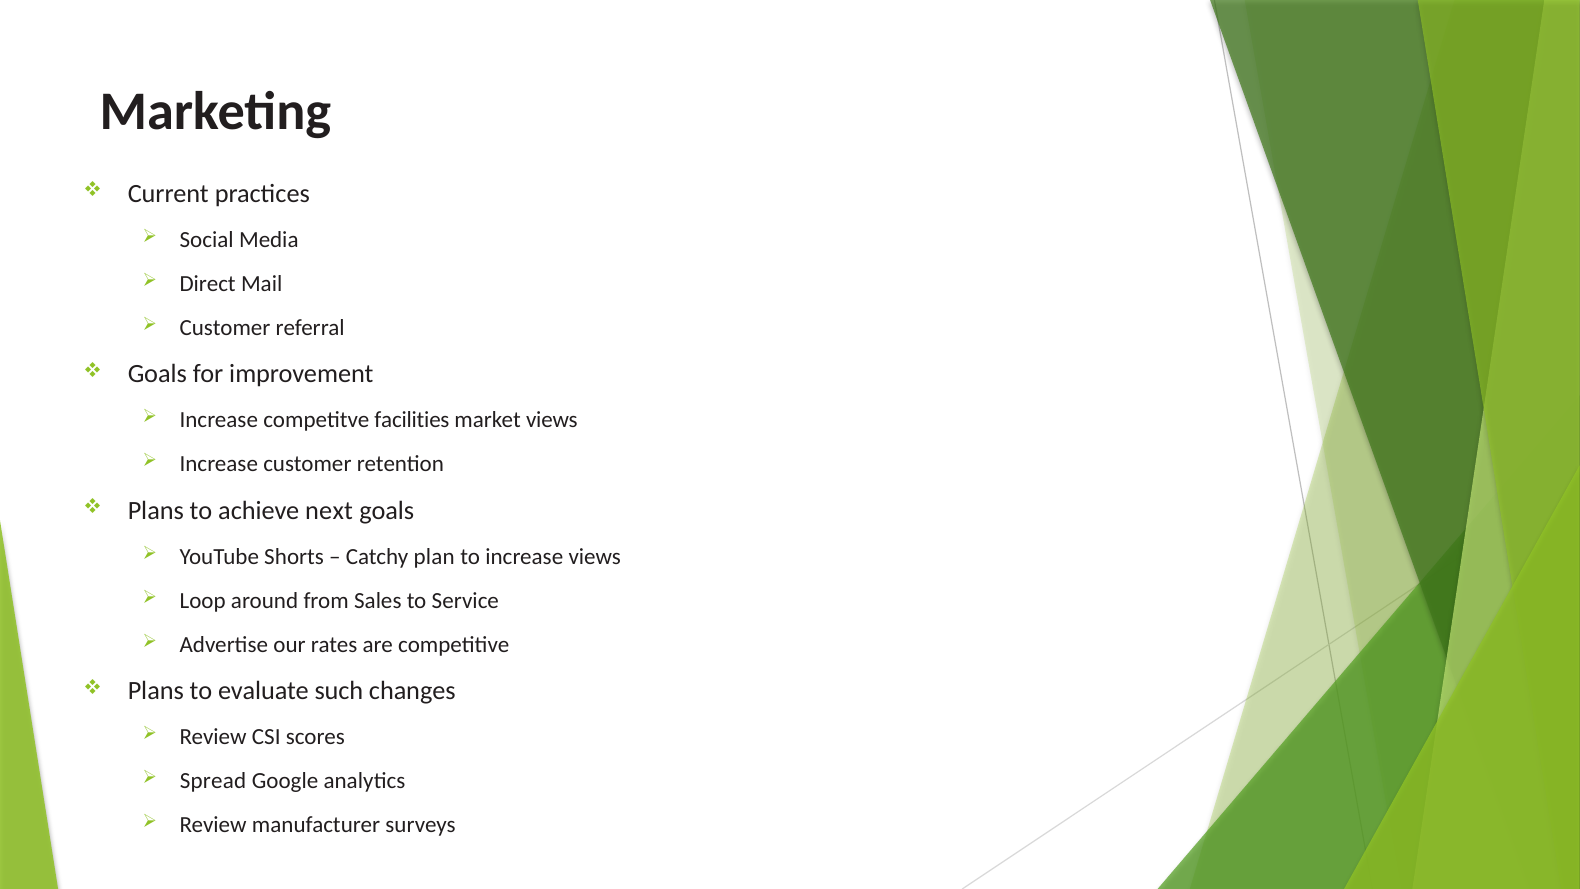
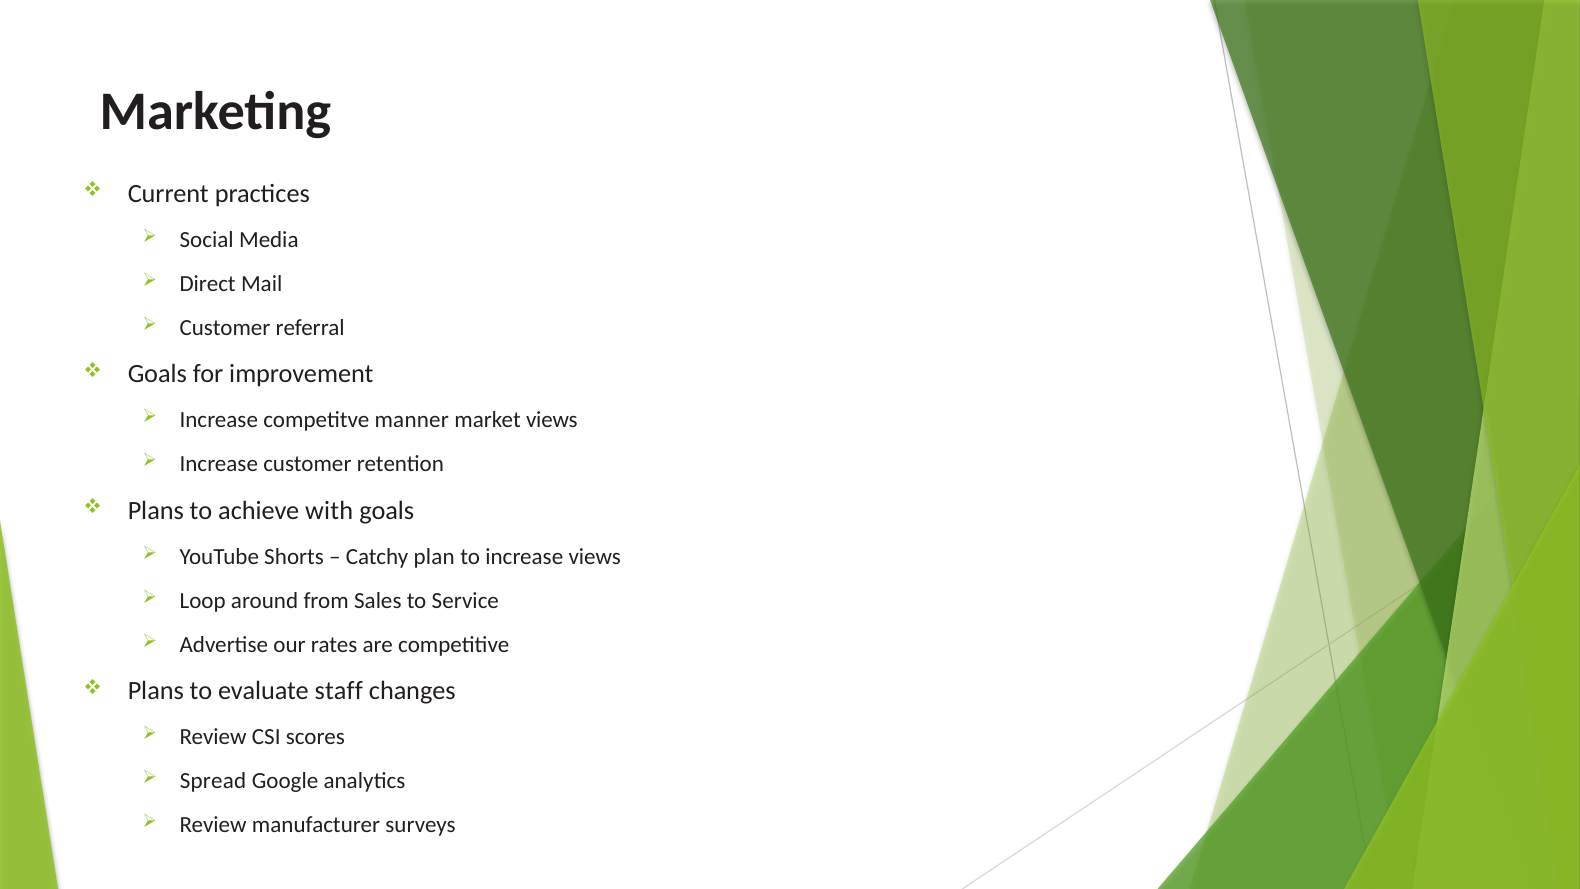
facilities: facilities -> manner
next: next -> with
such: such -> staff
